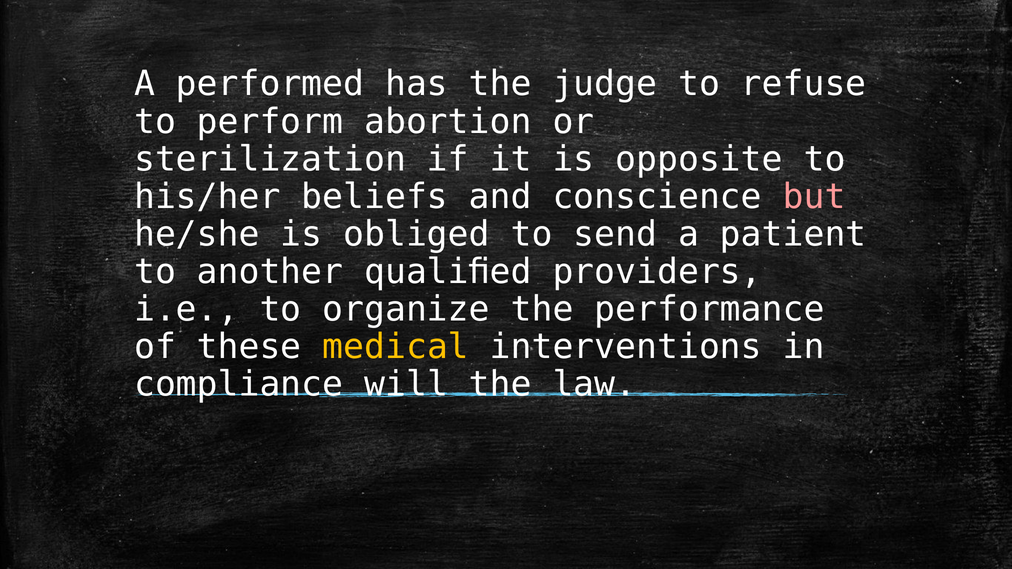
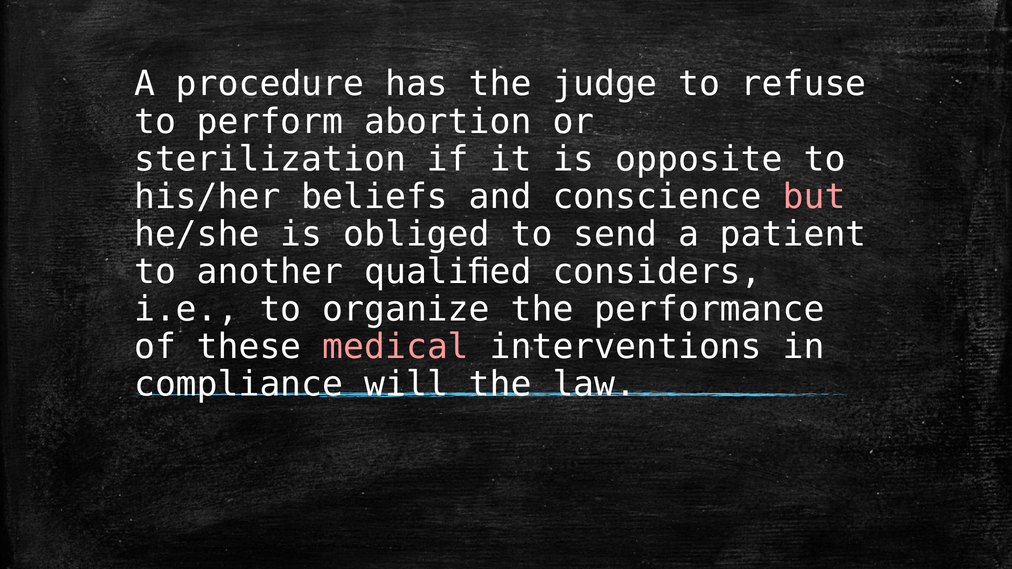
performed: performed -> procedure
providers: providers -> considers
medical colour: yellow -> pink
